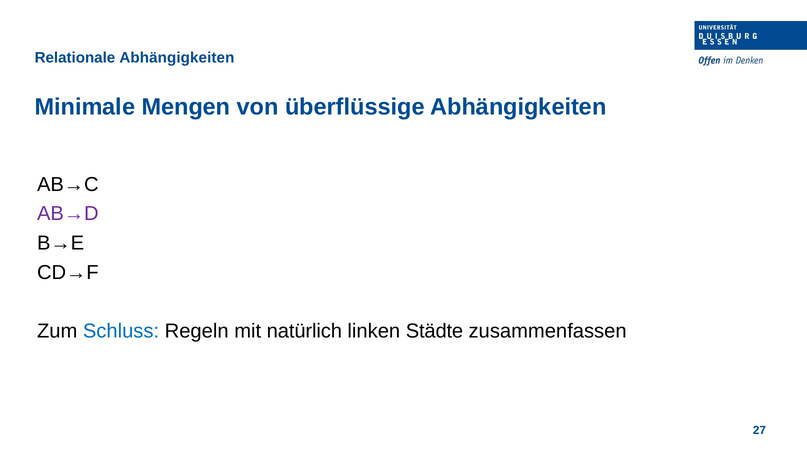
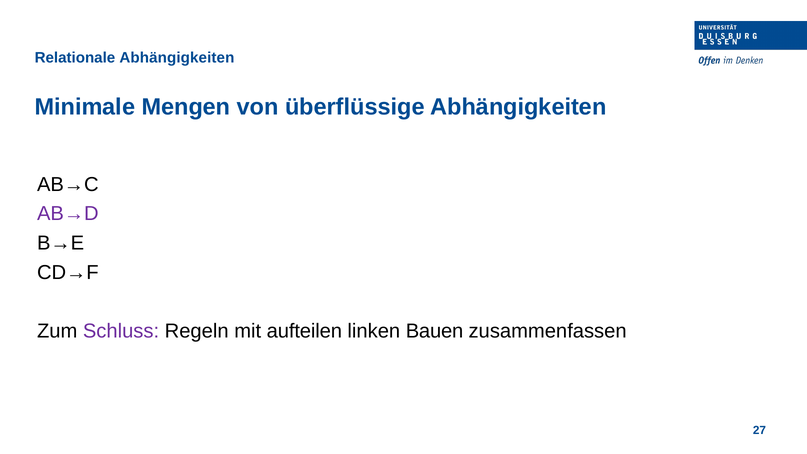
Schluss colour: blue -> purple
natürlich: natürlich -> aufteilen
Städte: Städte -> Bauen
